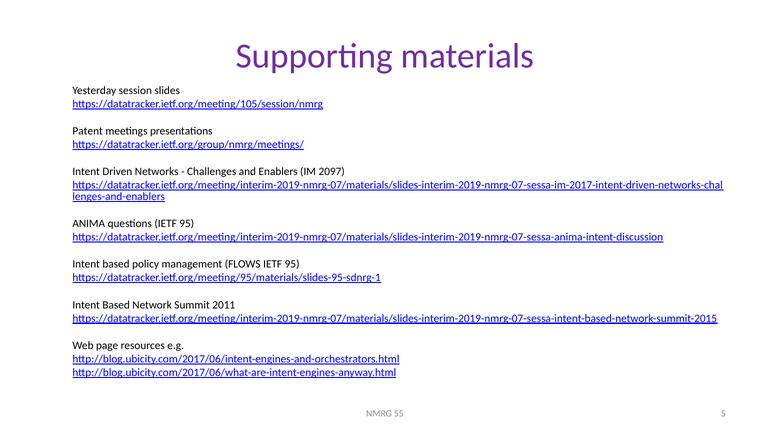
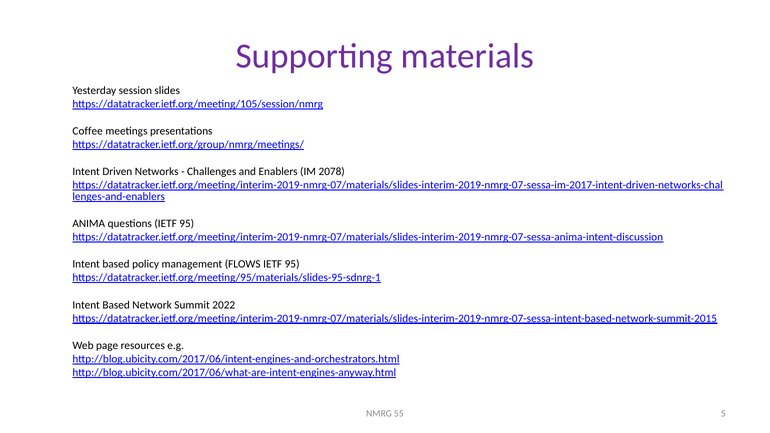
Patent: Patent -> Coffee
2097: 2097 -> 2078
2011: 2011 -> 2022
